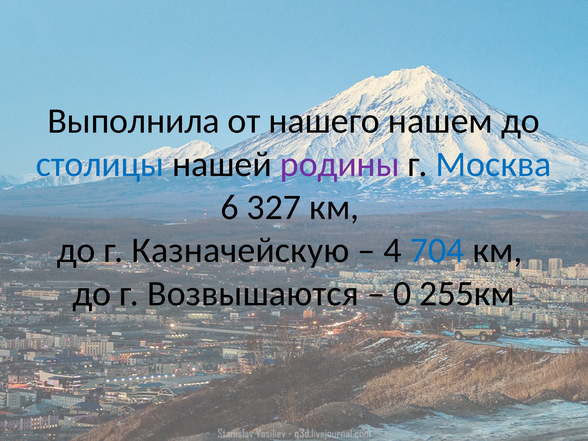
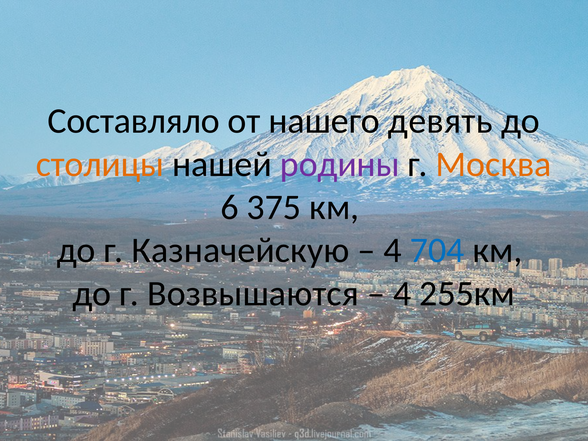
Выполнила: Выполнила -> Составляло
нашем: нашем -> девять
столицы colour: blue -> orange
Москва colour: blue -> orange
327: 327 -> 375
0 at (402, 294): 0 -> 4
